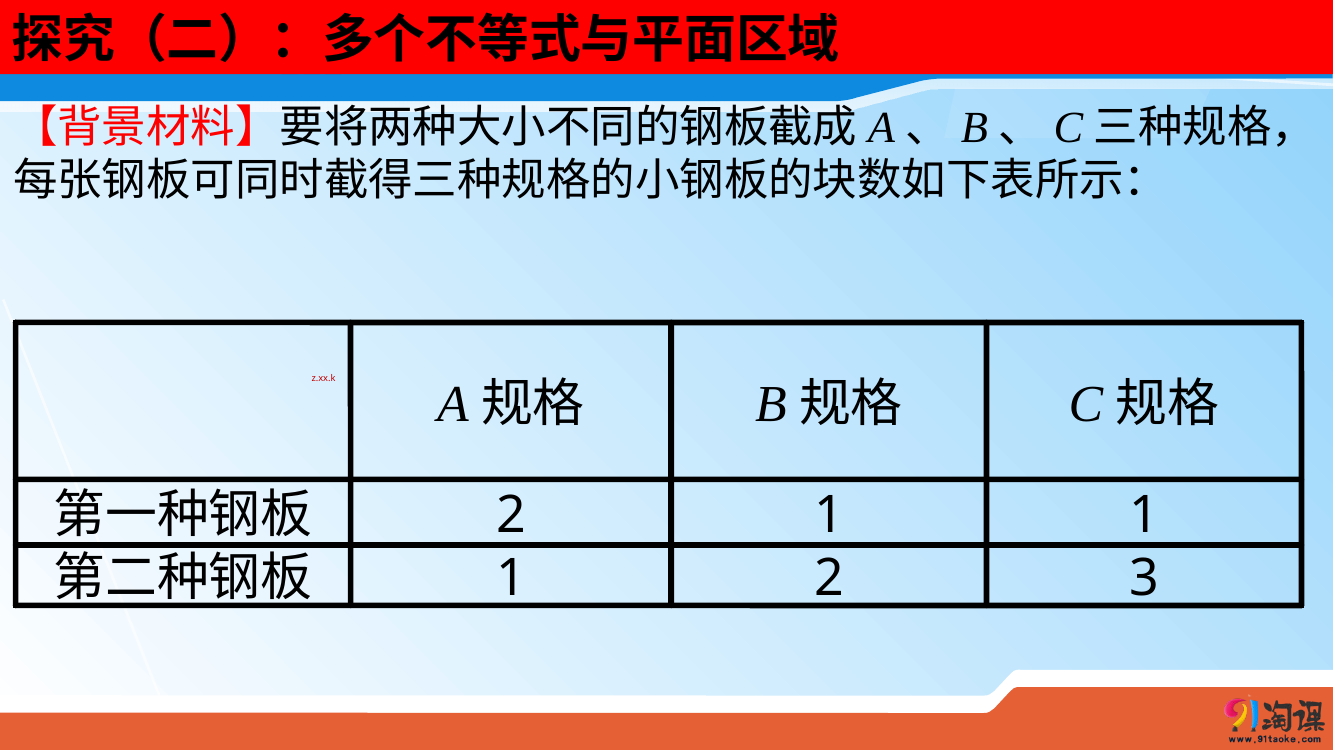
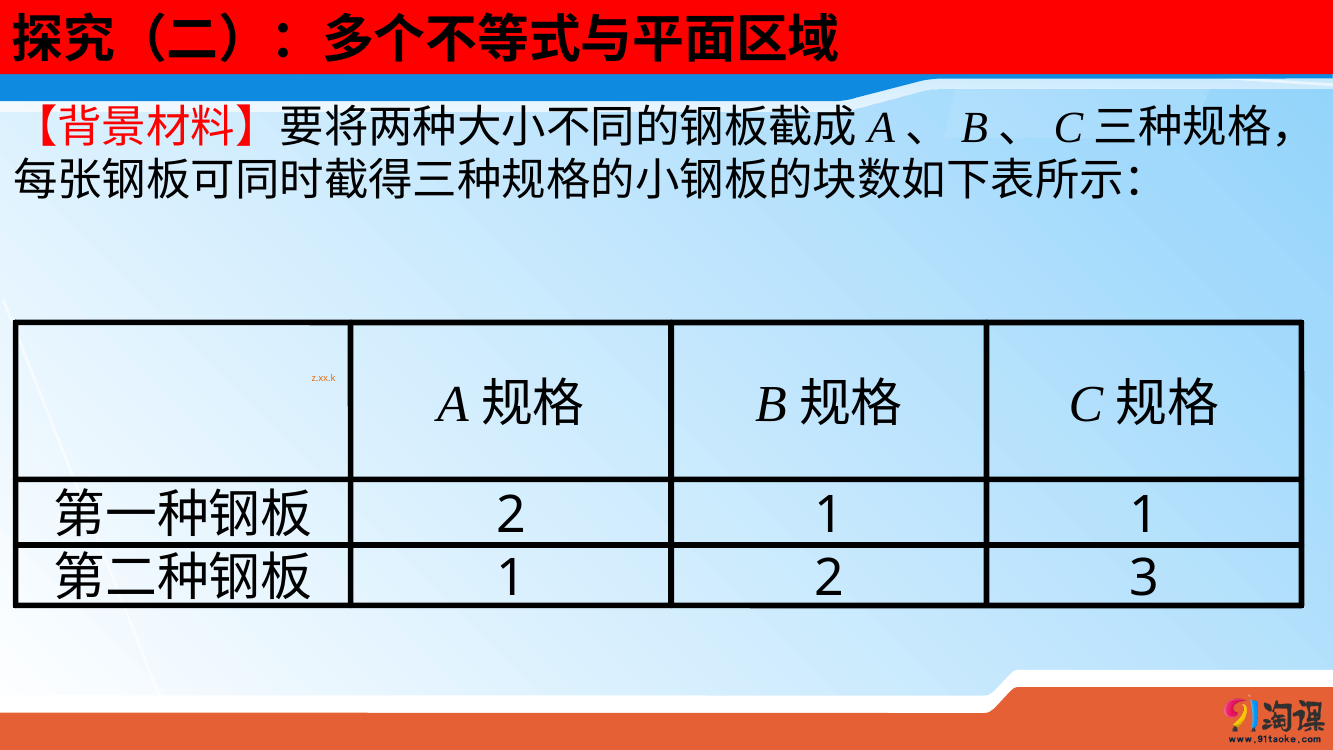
z.xx.k colour: red -> orange
